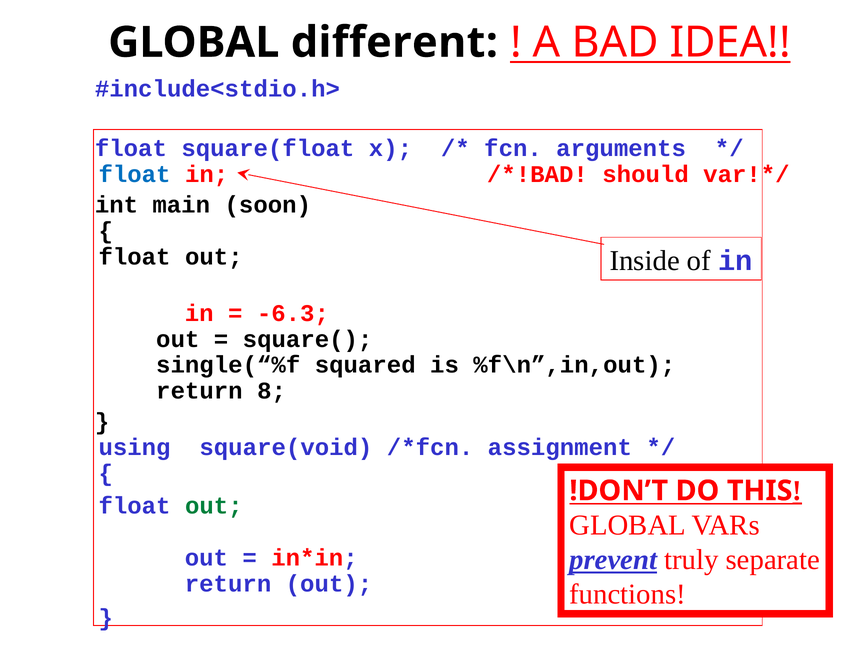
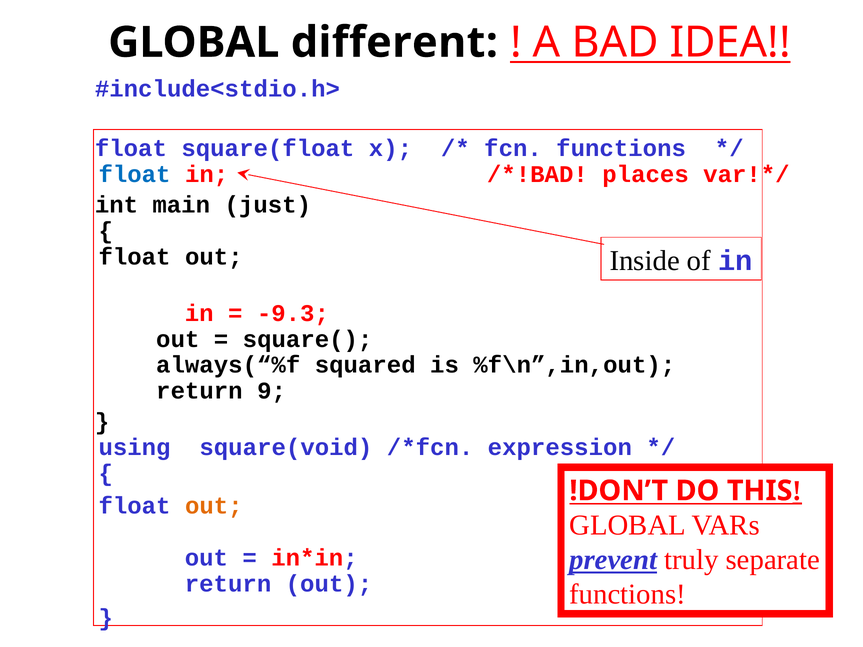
fcn arguments: arguments -> functions
should: should -> places
soon: soon -> just
-6.3: -6.3 -> -9.3
single(“%f: single(“%f -> always(“%f
8: 8 -> 9
assignment: assignment -> expression
out at (214, 506) colour: green -> orange
